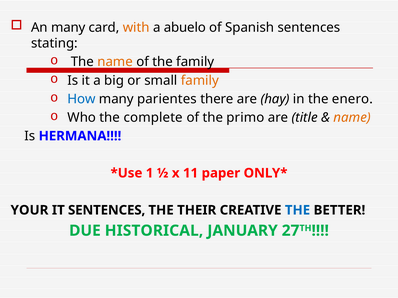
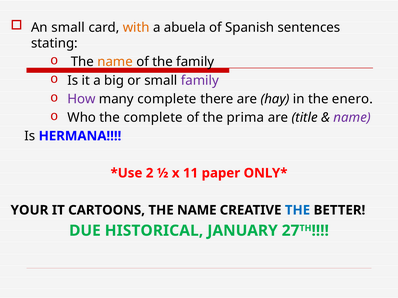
An many: many -> small
abuelo: abuelo -> abuela
family at (200, 81) colour: orange -> purple
How colour: blue -> purple
many parientes: parientes -> complete
primo: primo -> prima
name at (352, 118) colour: orange -> purple
1: 1 -> 2
IT SENTENCES: SENTENCES -> CARTOONS
THEIR at (197, 210): THEIR -> NAME
